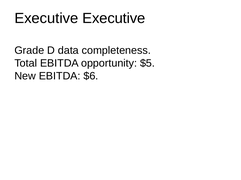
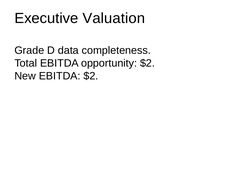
Executive Executive: Executive -> Valuation
opportunity $5: $5 -> $2
EBITDA $6: $6 -> $2
